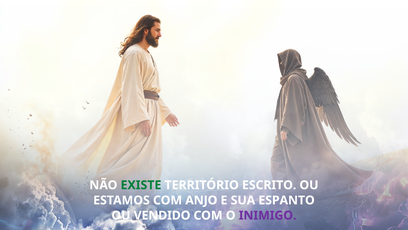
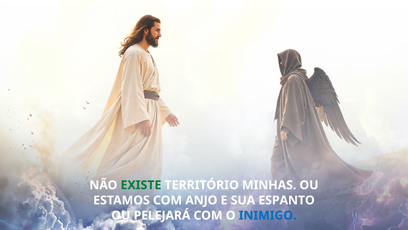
ESCRITO: ESCRITO -> MINHAS
VENDIDO: VENDIDO -> PELEJARÁ
INIMIGO colour: purple -> blue
